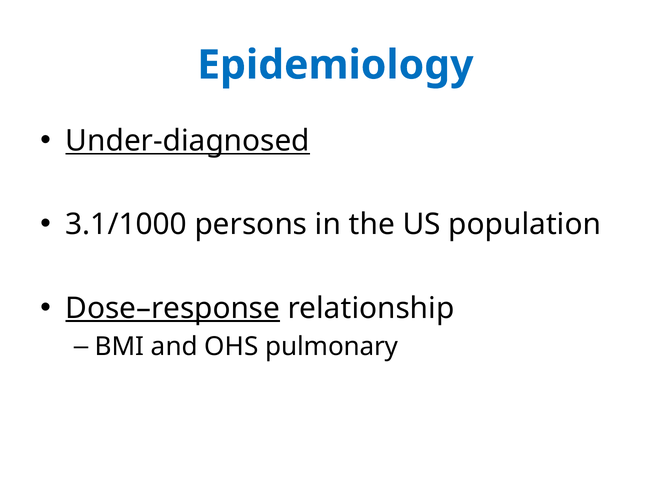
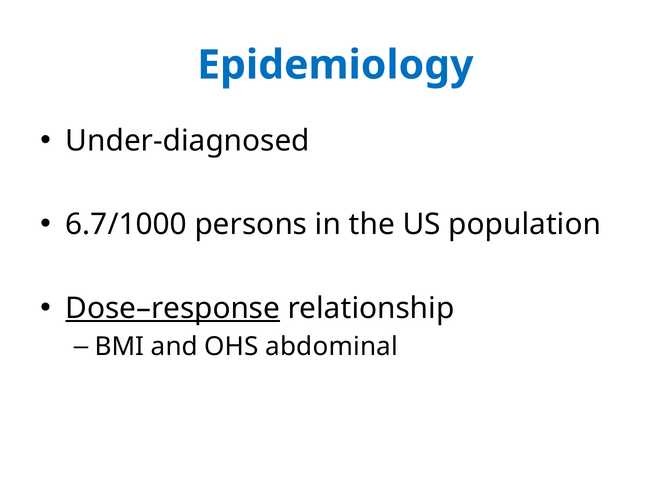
Under-diagnosed underline: present -> none
3.1/1000: 3.1/1000 -> 6.7/1000
pulmonary: pulmonary -> abdominal
